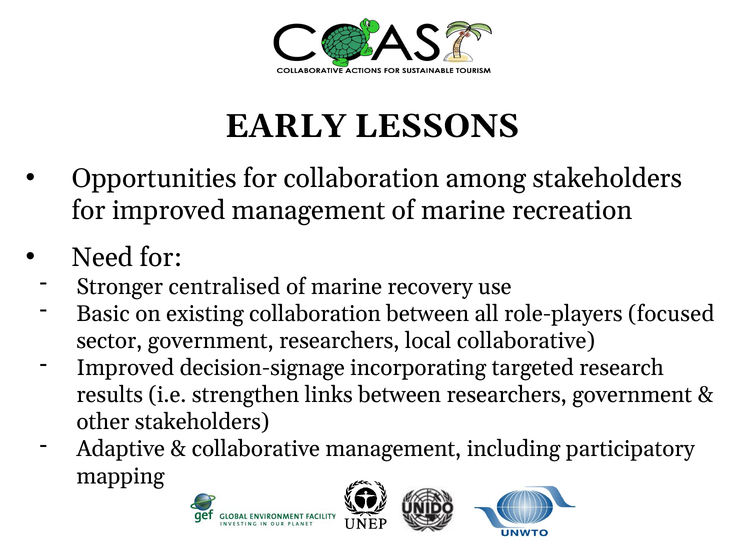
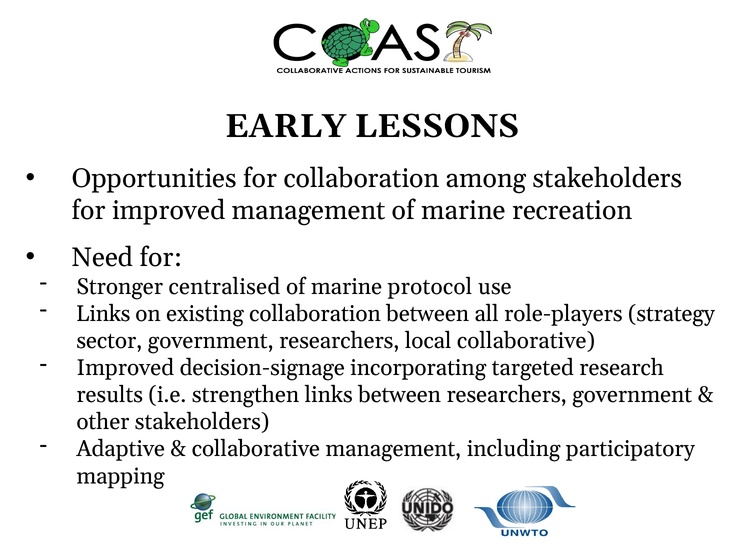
recovery: recovery -> protocol
Basic at (103, 313): Basic -> Links
focused: focused -> strategy
